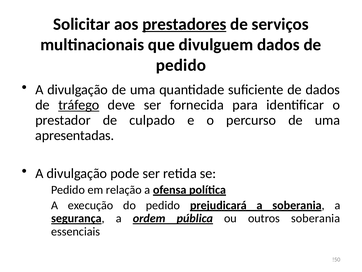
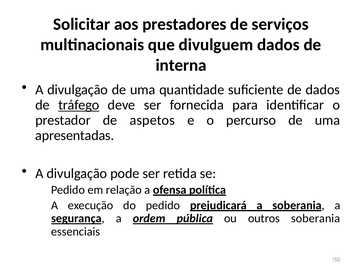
prestadores underline: present -> none
pedido at (181, 65): pedido -> interna
culpado: culpado -> aspetos
